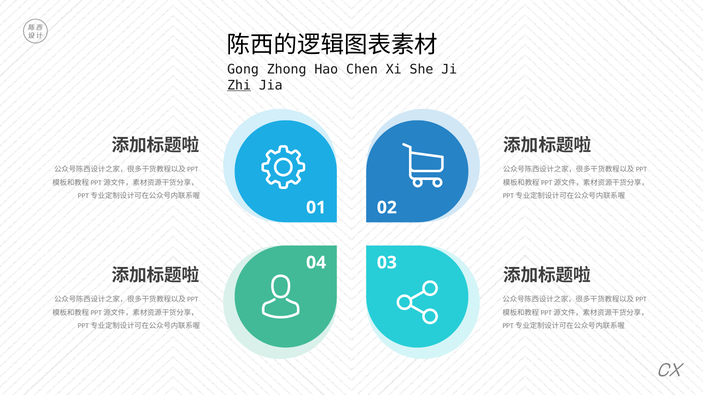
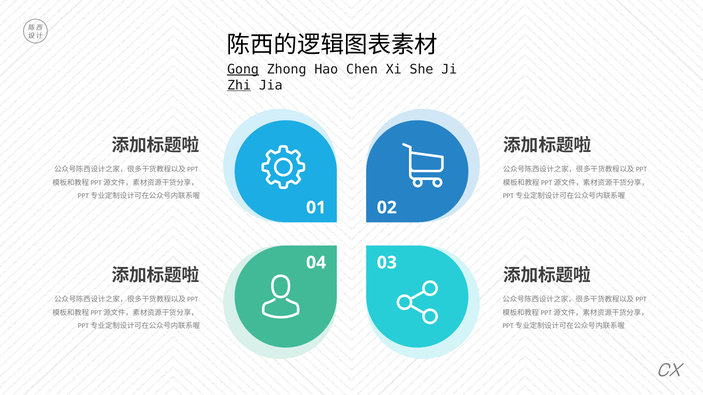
Gong underline: none -> present
